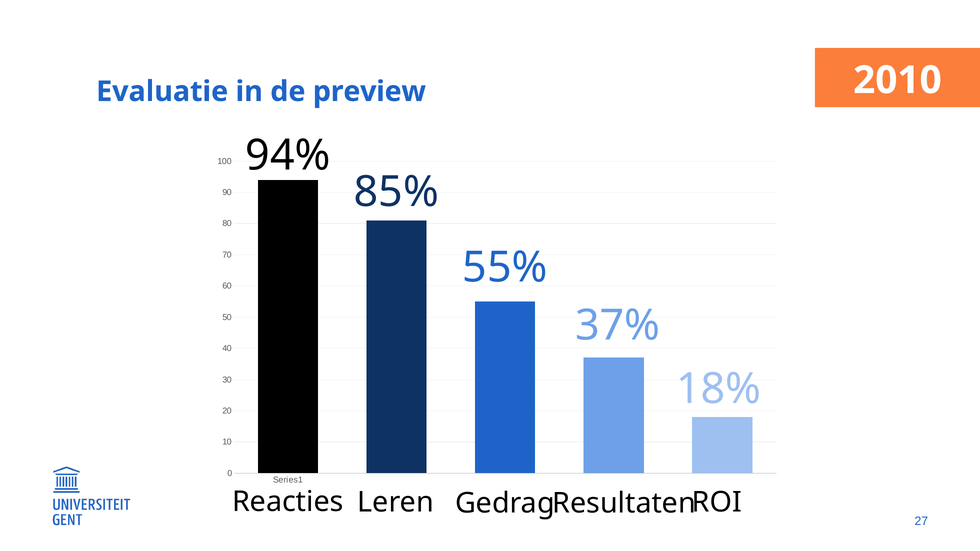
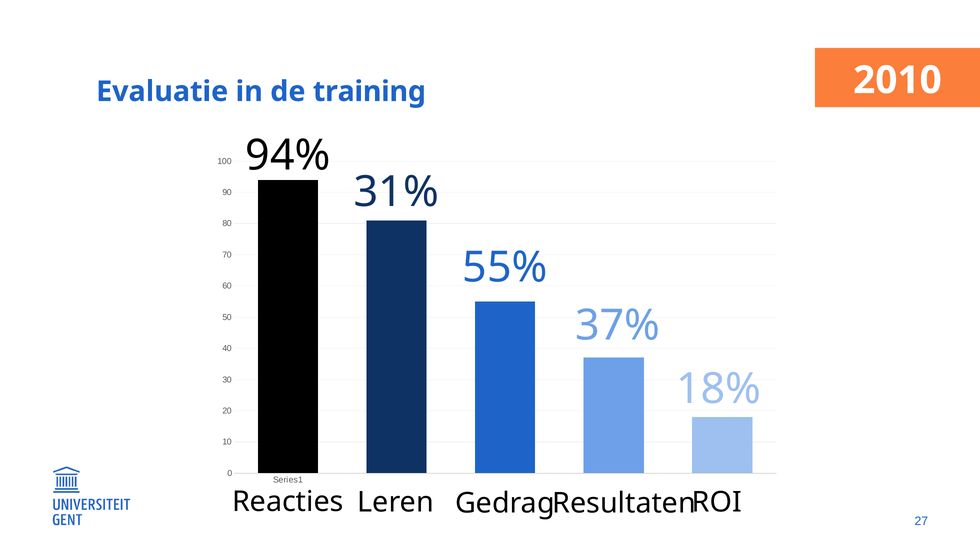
preview: preview -> training
85%: 85% -> 31%
